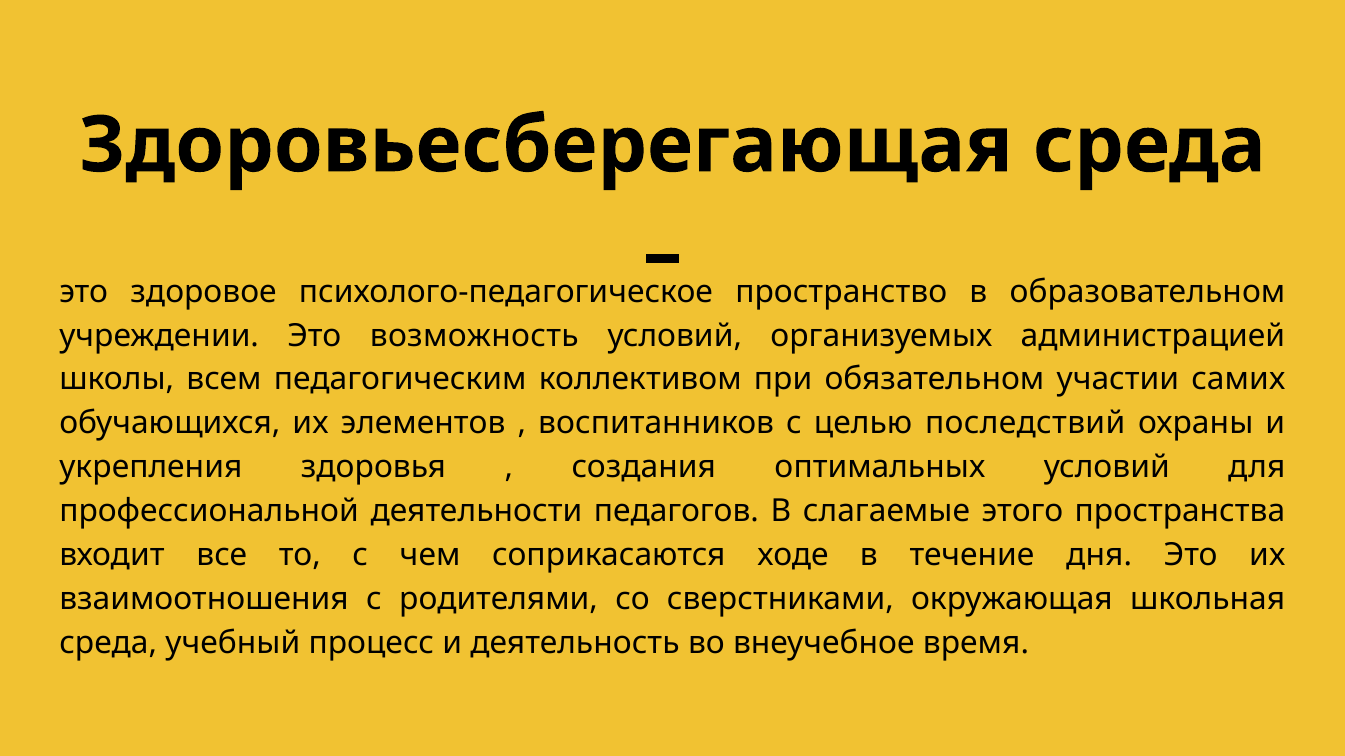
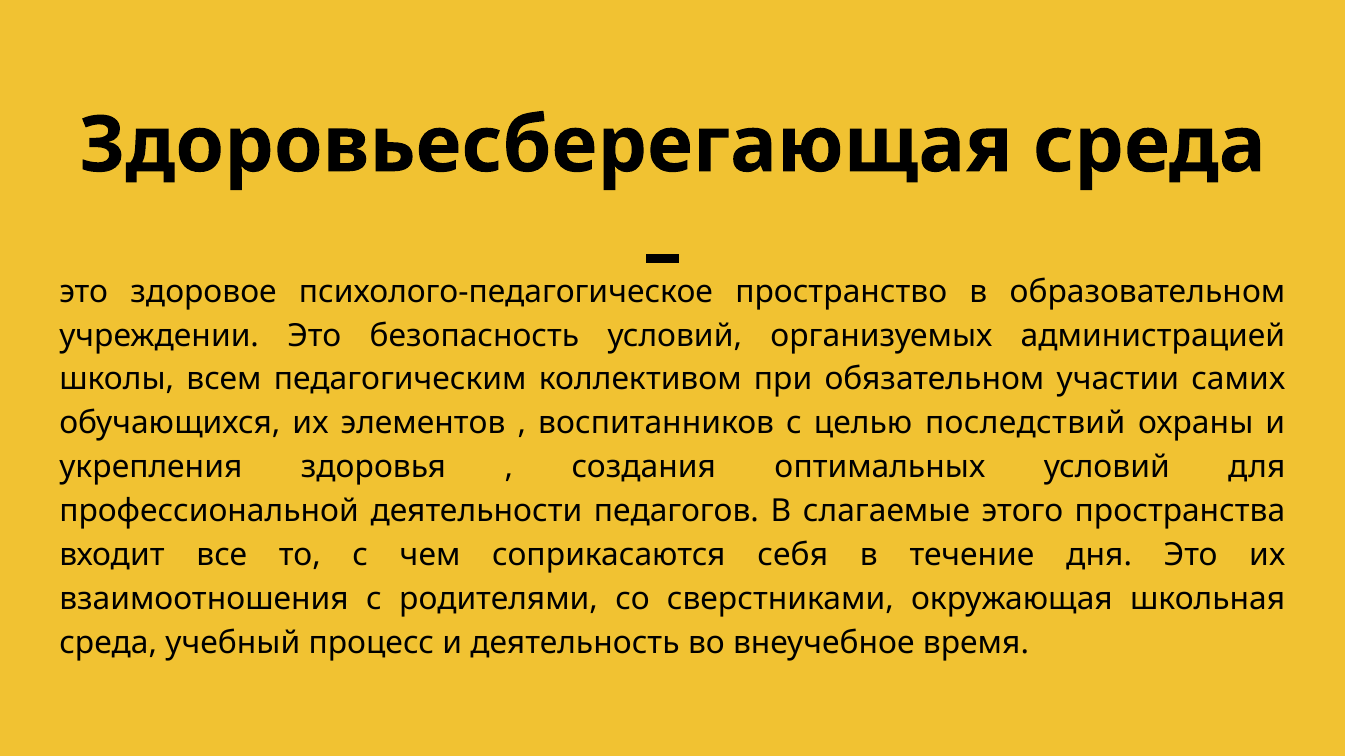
возможность: возможность -> безопасность
ходе: ходе -> себя
